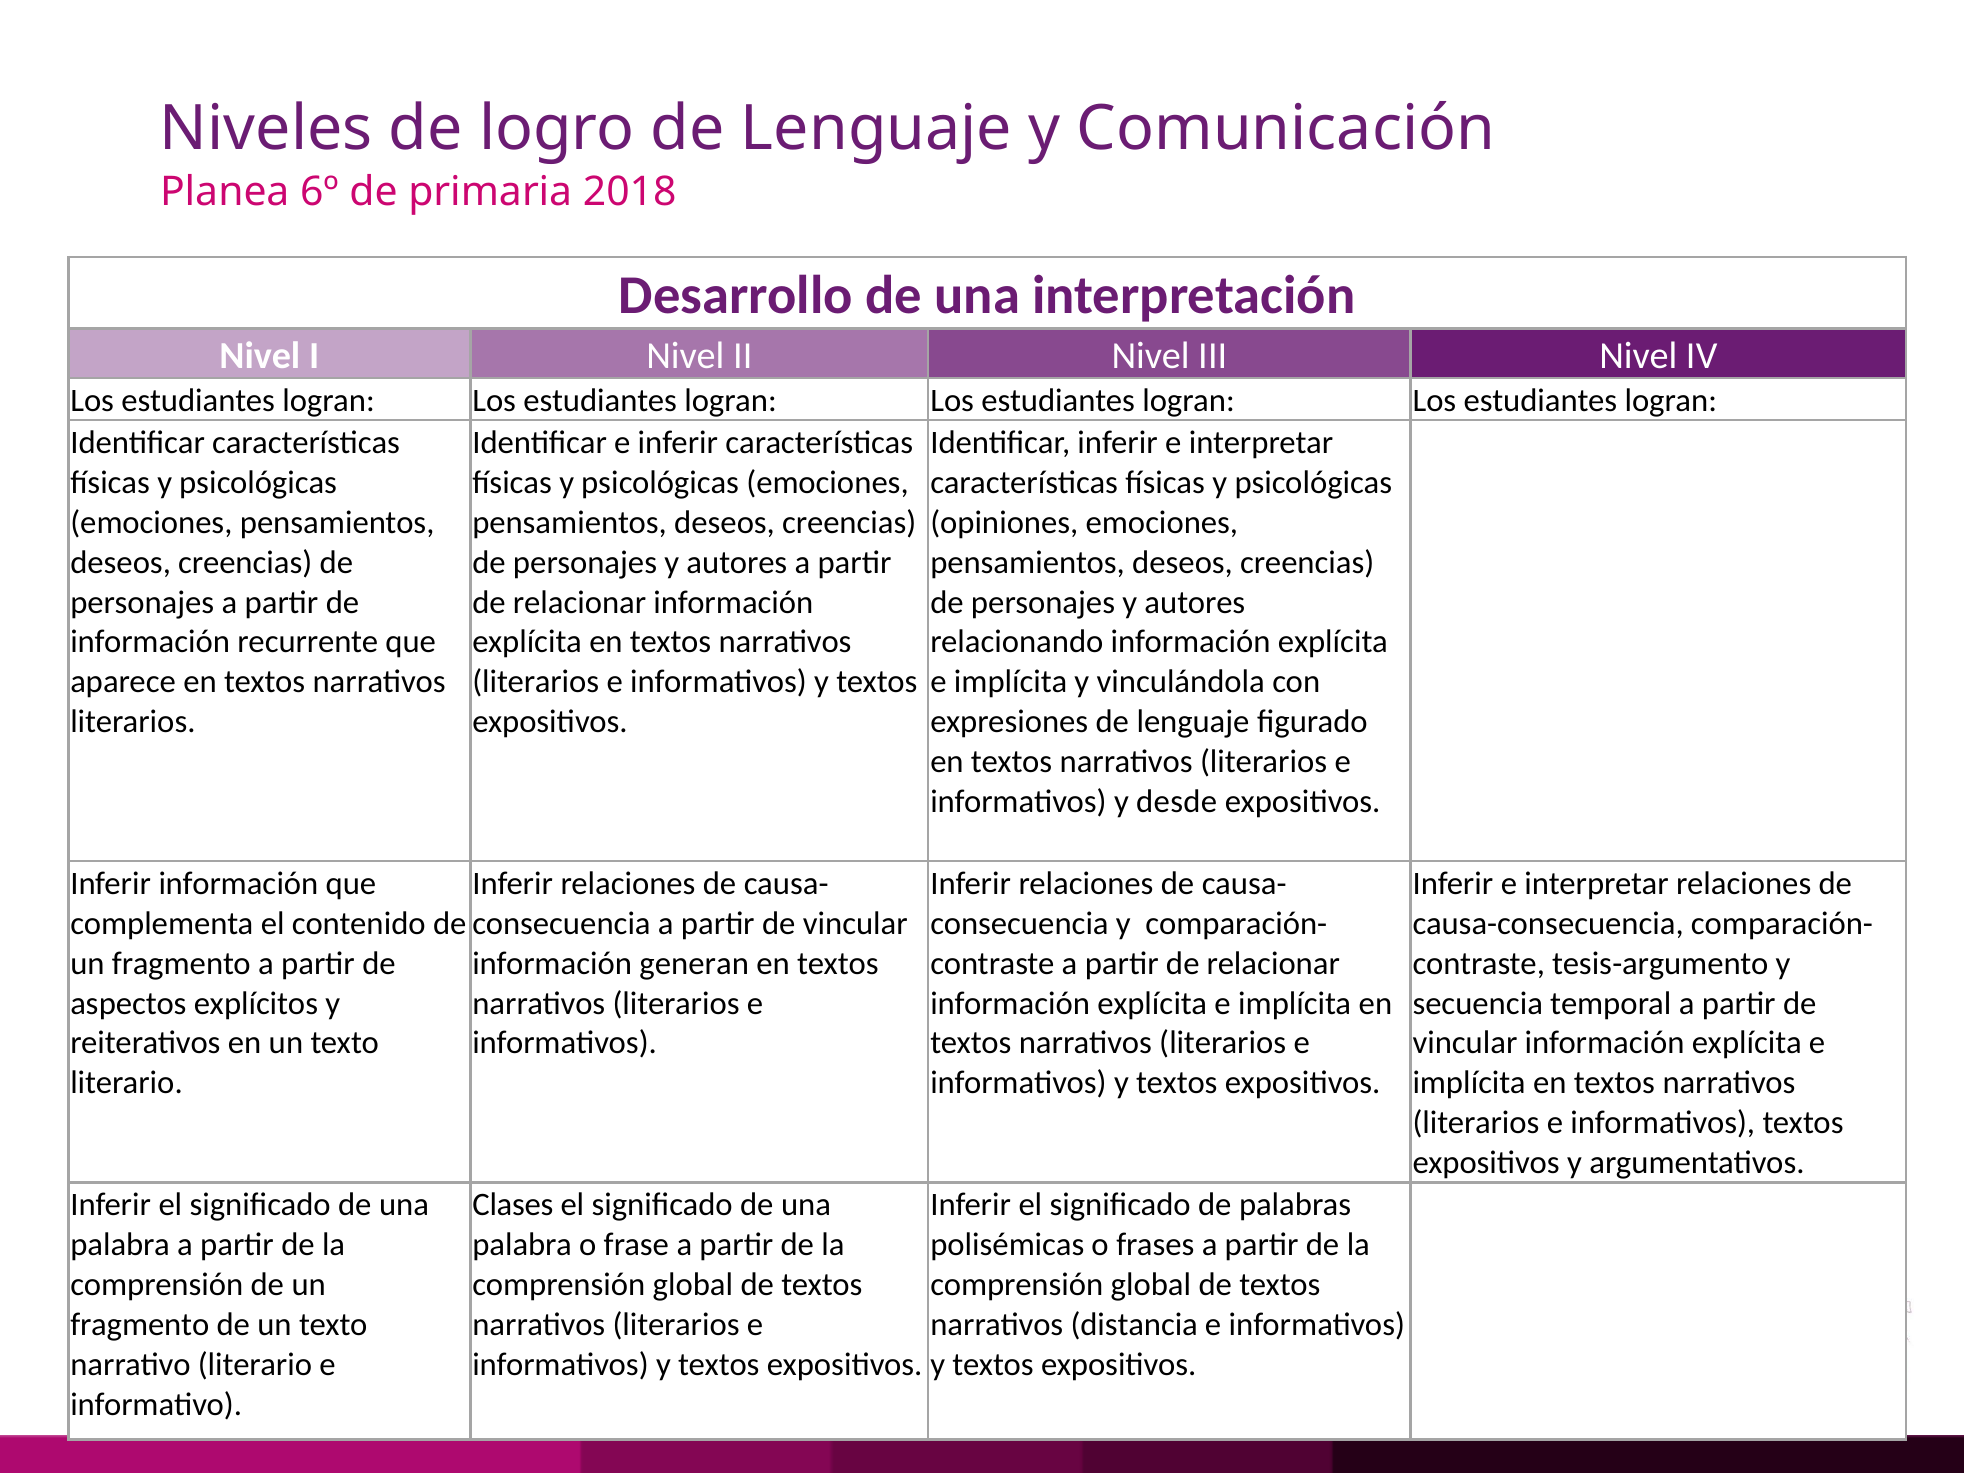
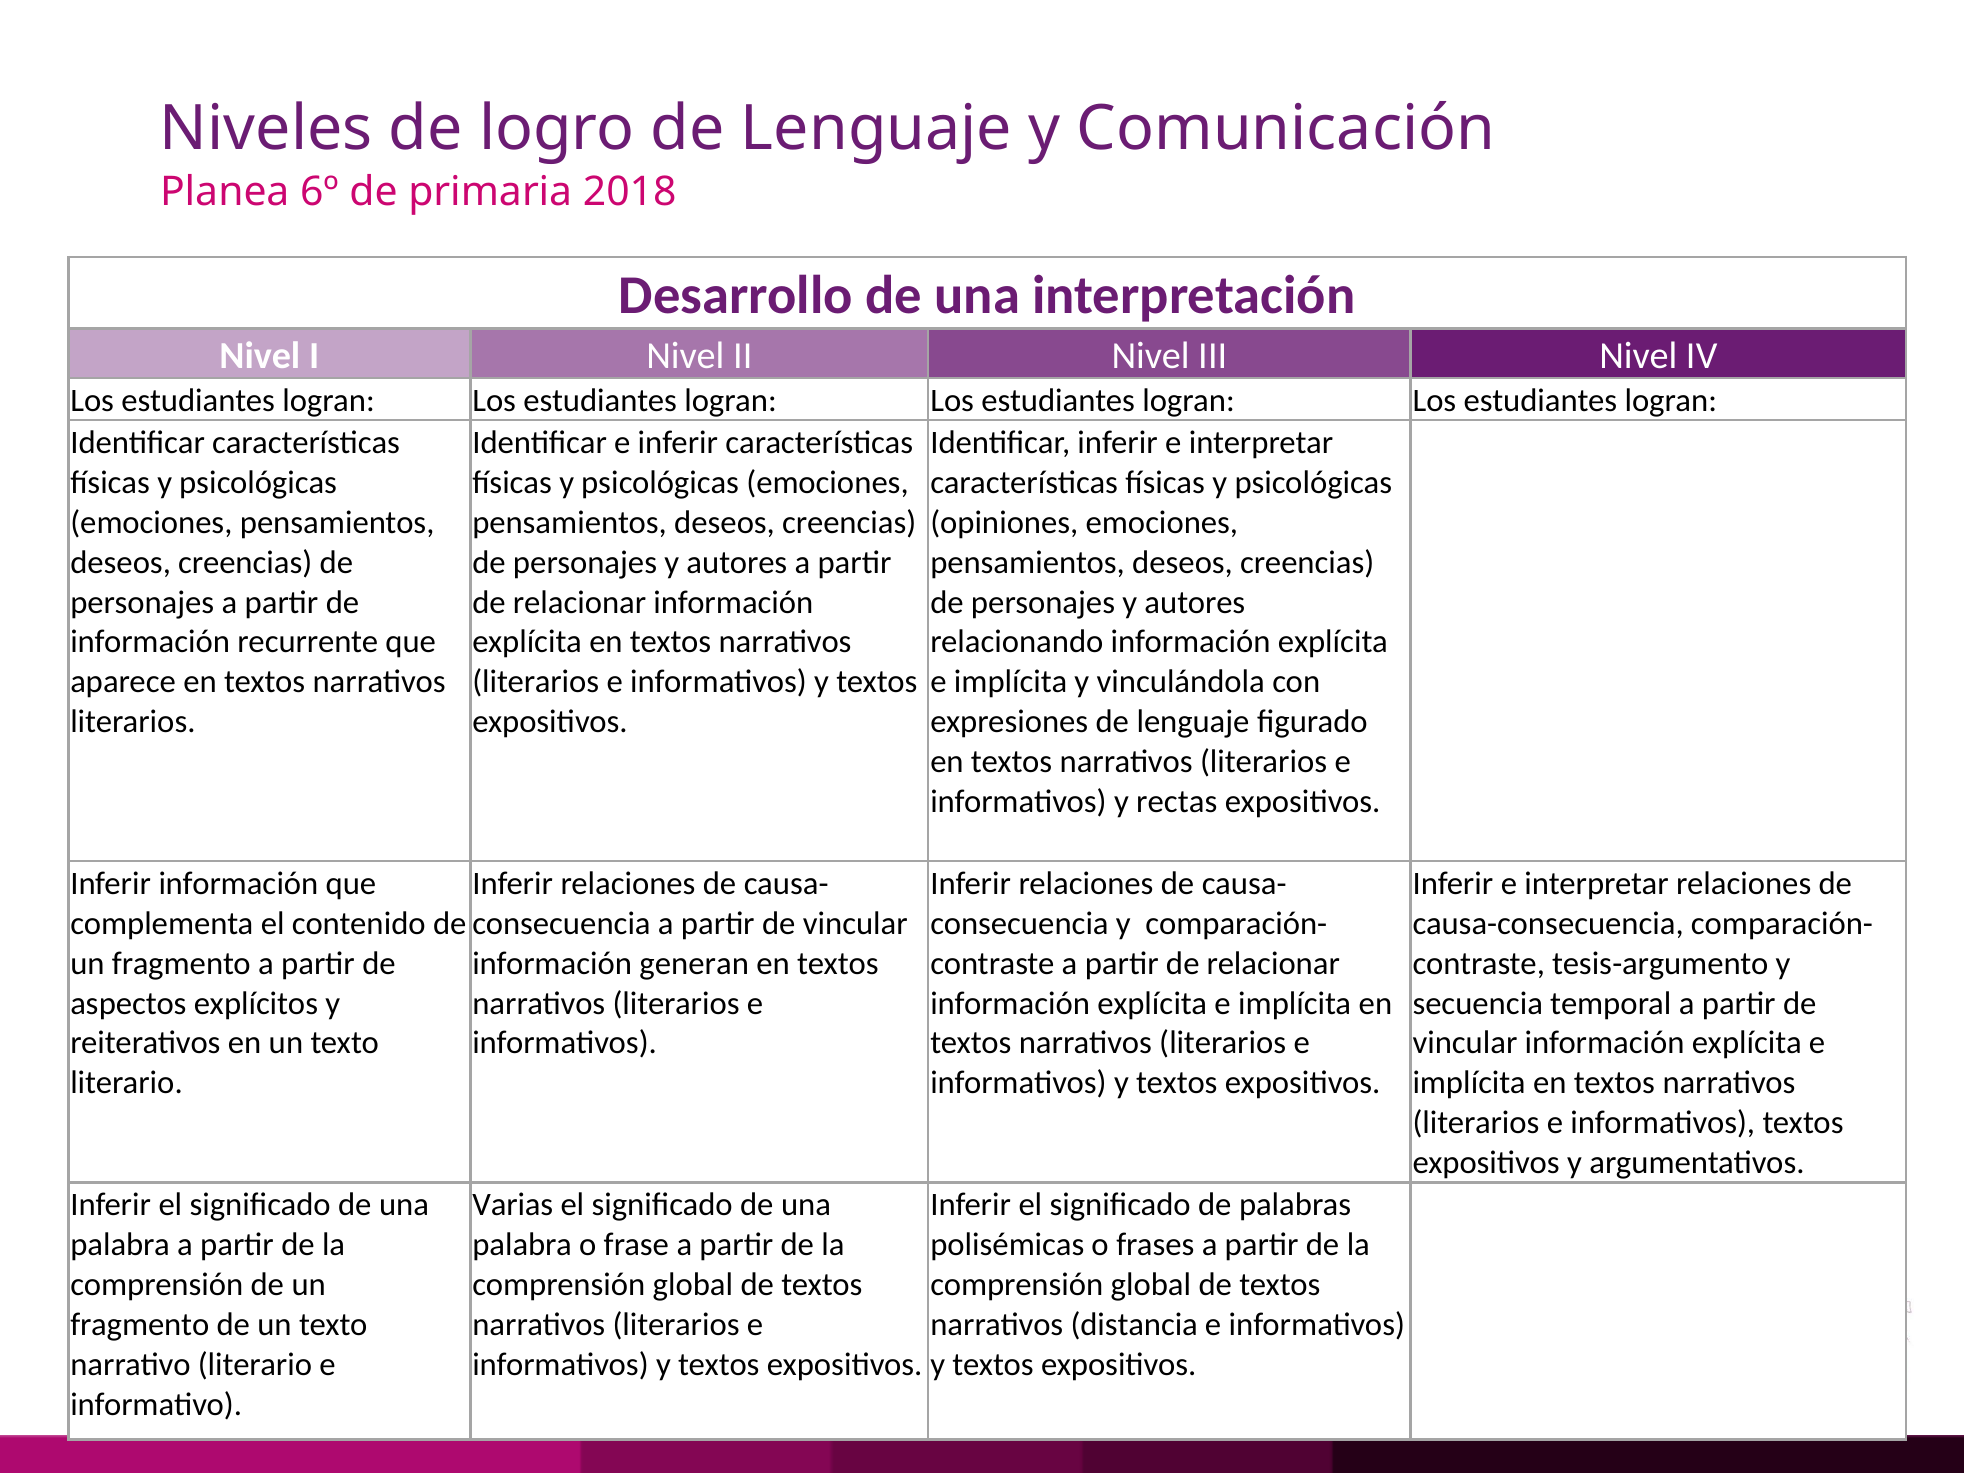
desde: desde -> rectas
Clases: Clases -> Varias
